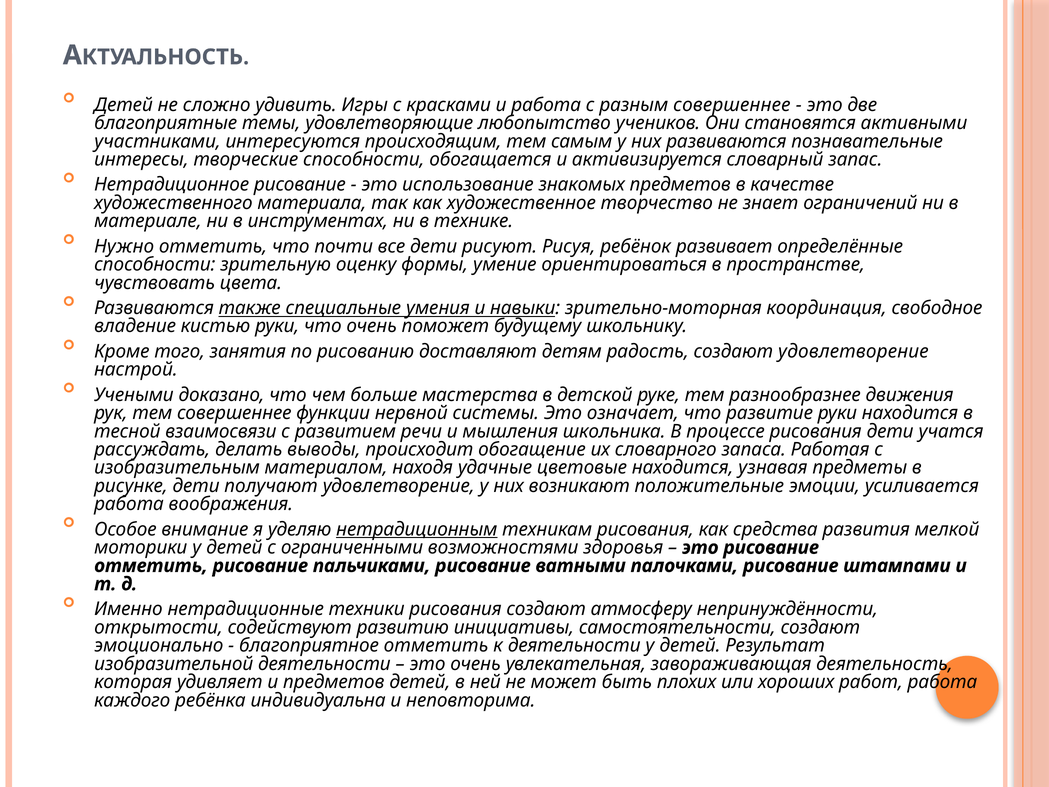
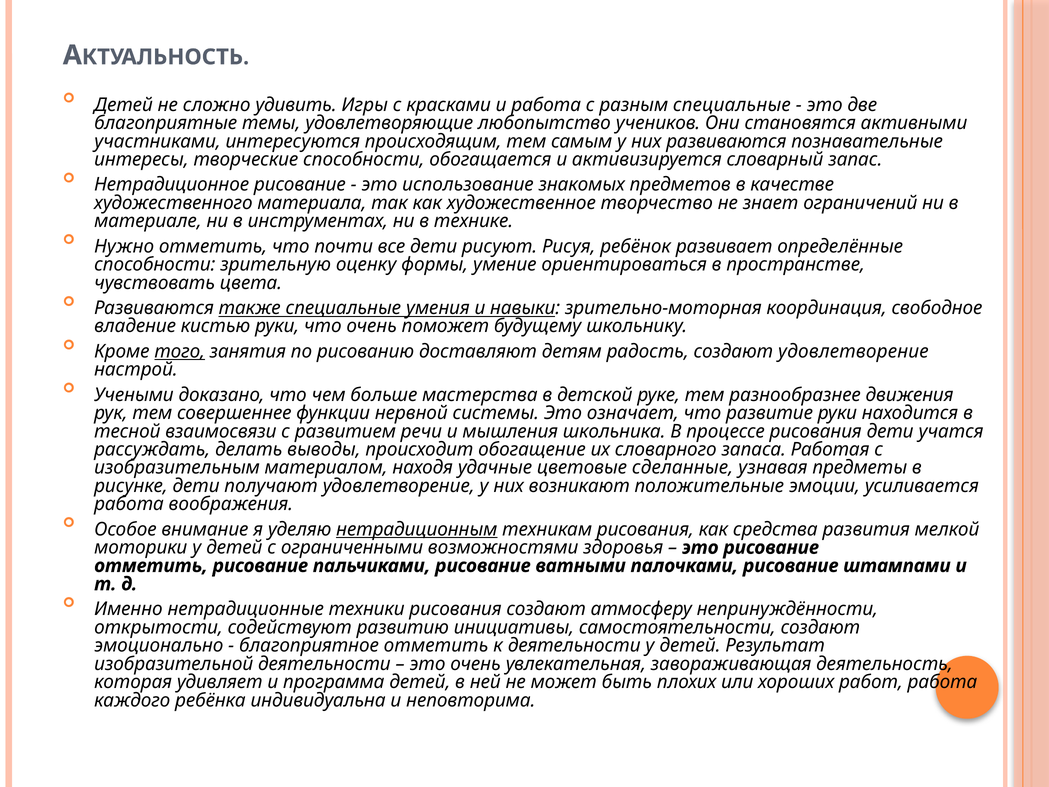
разным совершеннее: совершеннее -> специальные
того underline: none -> present
цветовые находится: находится -> сделанные
и предметов: предметов -> программа
